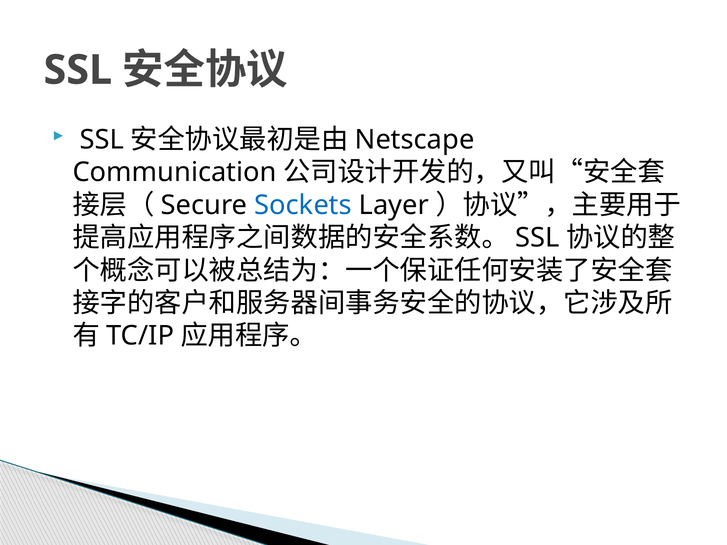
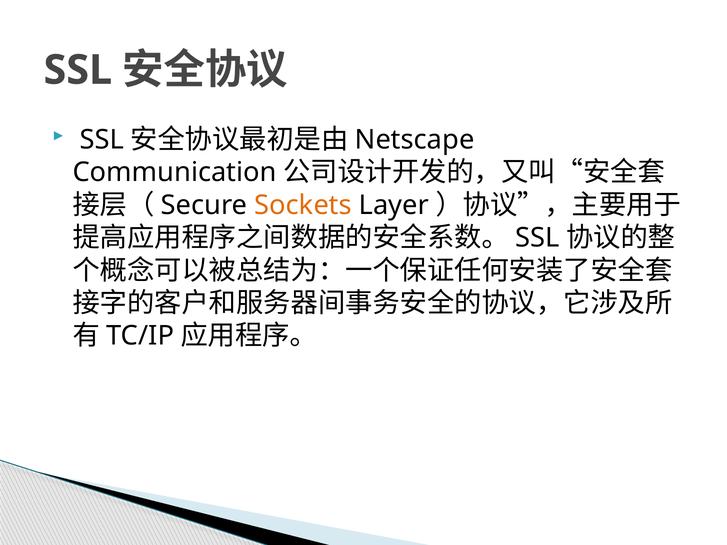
Sockets colour: blue -> orange
